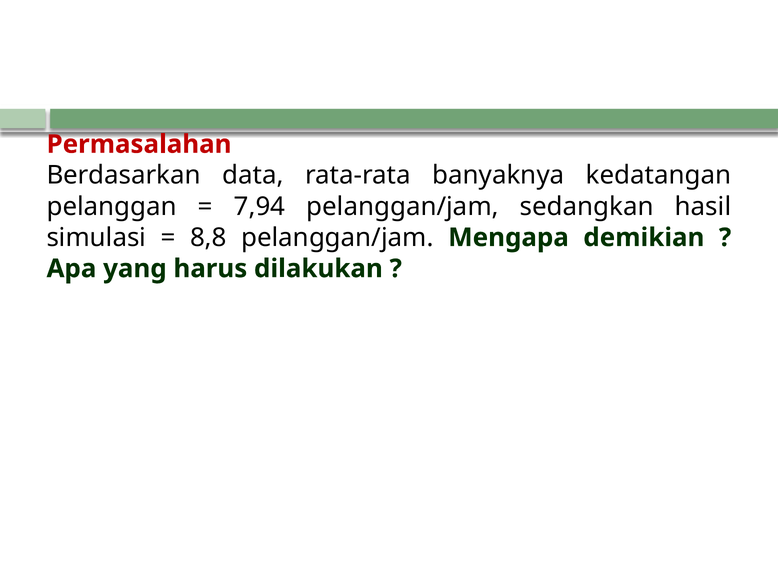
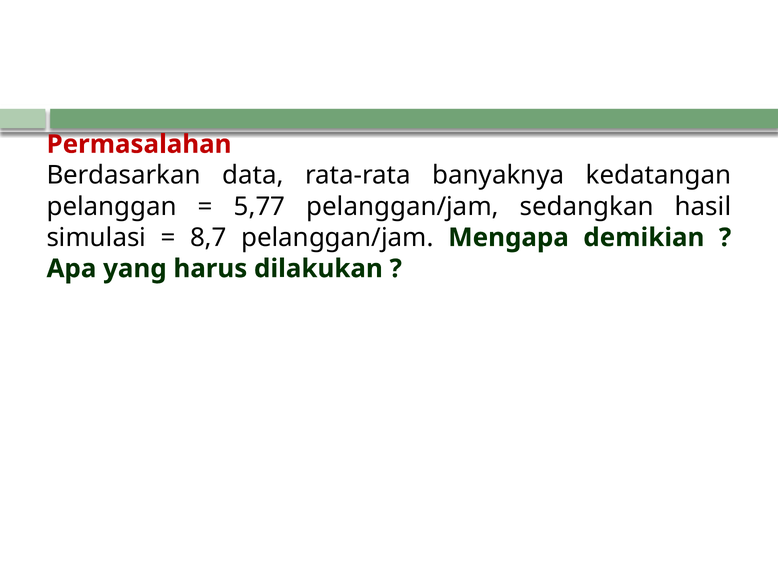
7,94: 7,94 -> 5,77
8,8: 8,8 -> 8,7
